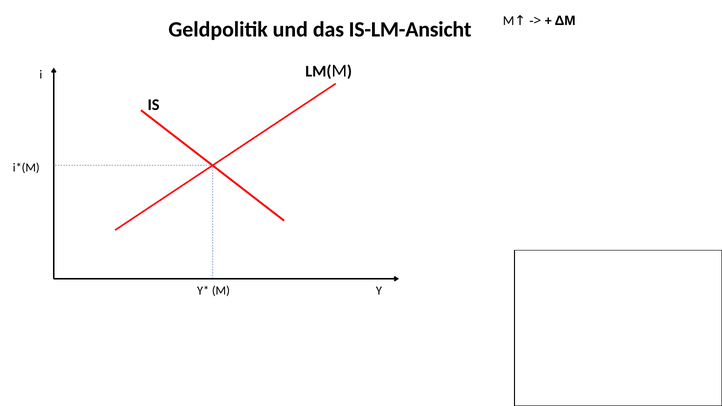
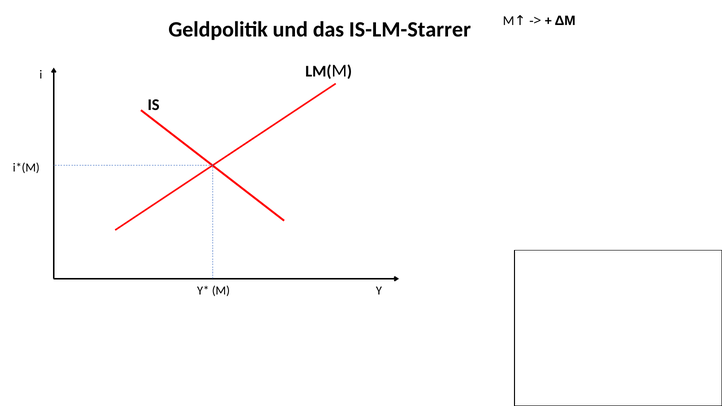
IS-LM-Ansicht: IS-LM-Ansicht -> IS-LM-Starrer
